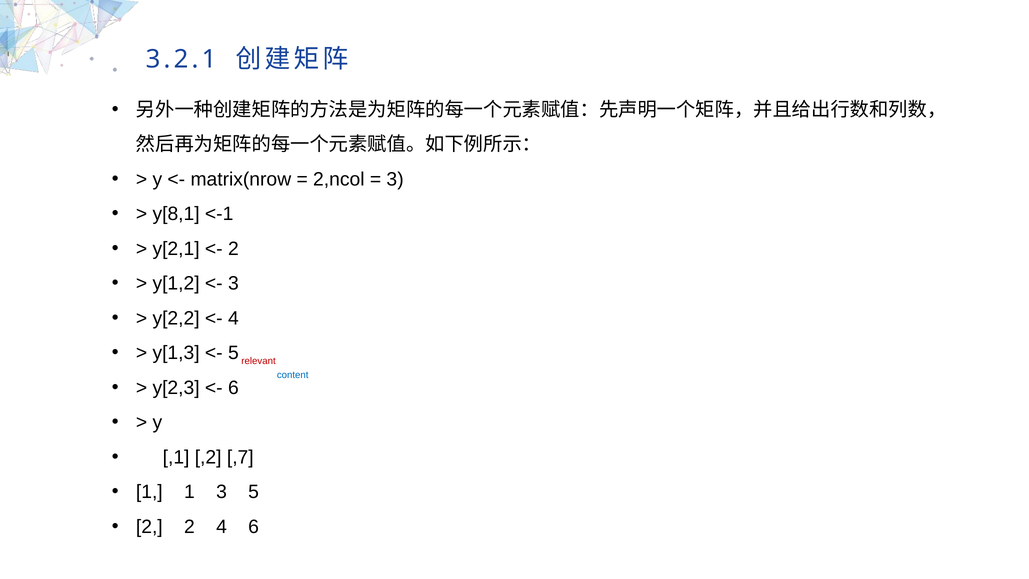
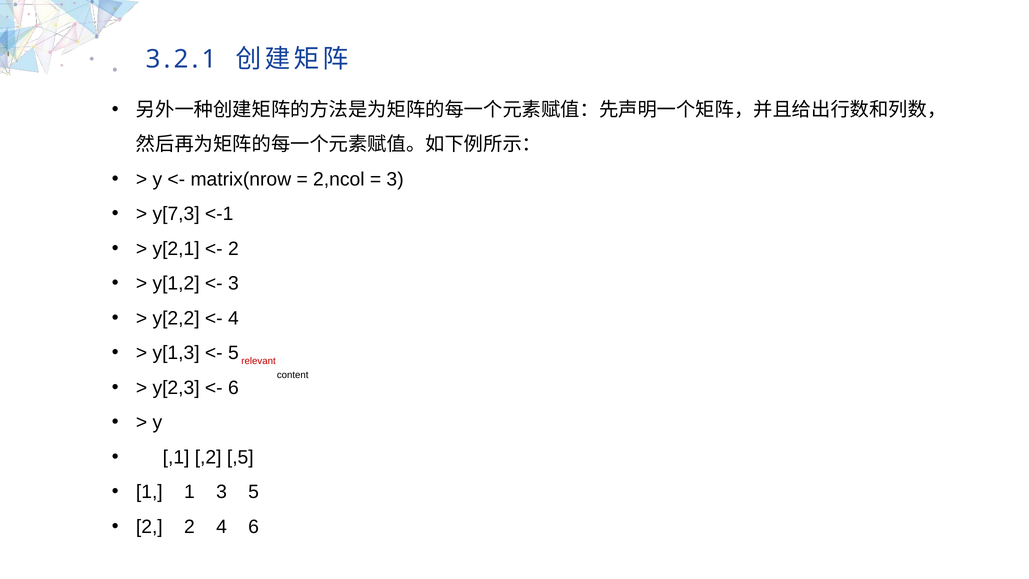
y[8,1: y[8,1 -> y[7,3
content at (293, 375) colour: blue -> black
,7: ,7 -> ,5
